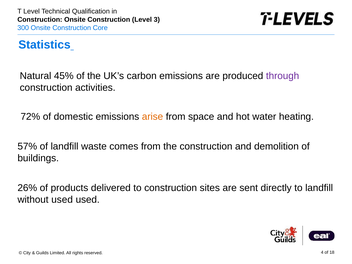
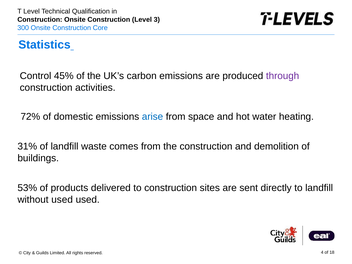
Natural: Natural -> Control
arise colour: orange -> blue
57%: 57% -> 31%
26%: 26% -> 53%
